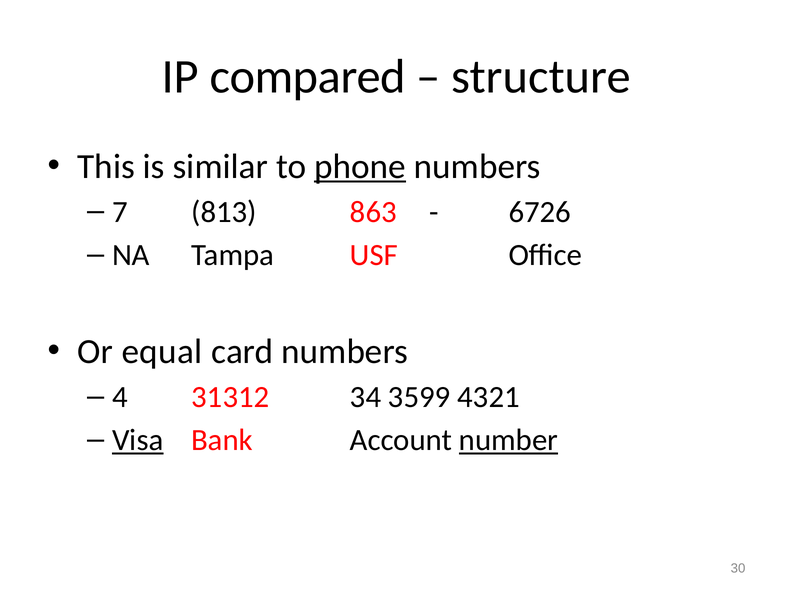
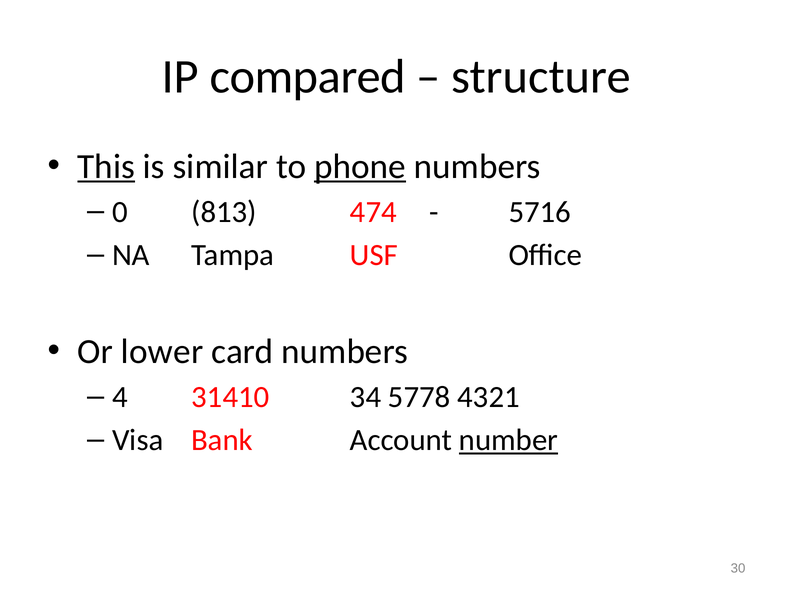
This underline: none -> present
7: 7 -> 0
863: 863 -> 474
6726: 6726 -> 5716
equal: equal -> lower
31312: 31312 -> 31410
3599: 3599 -> 5778
Visa underline: present -> none
